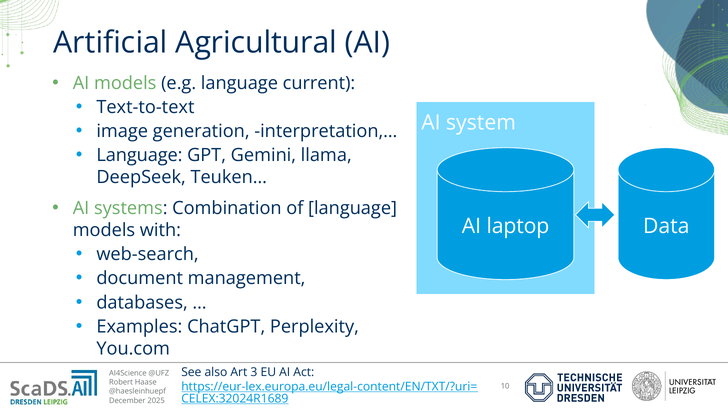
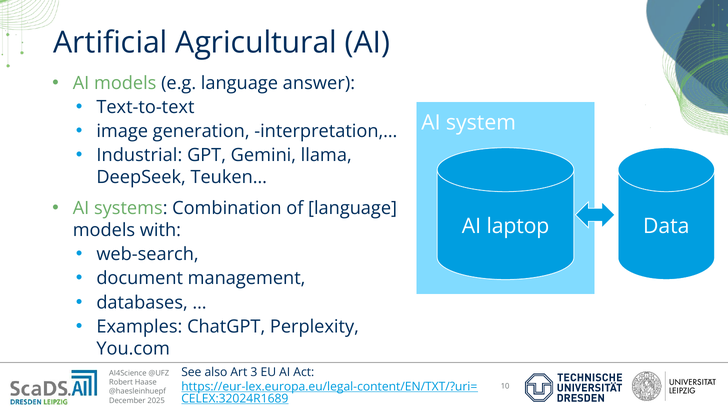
current: current -> answer
Language at (139, 155): Language -> Industrial
